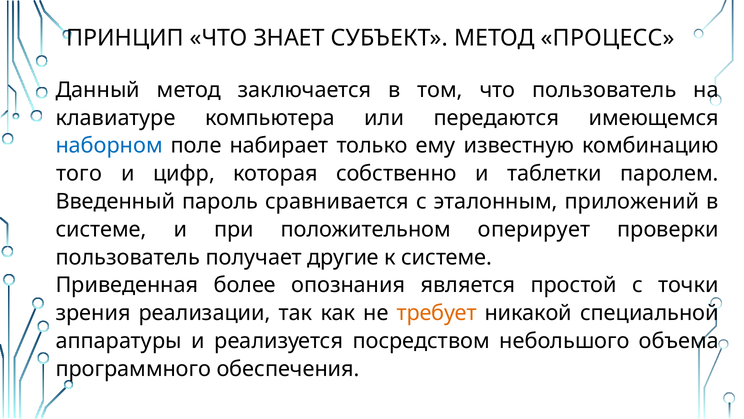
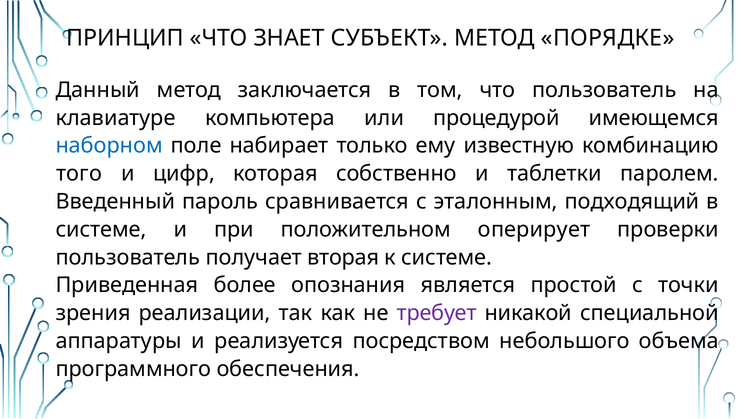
ПРОЦЕСС: ПРОЦЕСС -> ПОРЯДКЕ
передаются: передаются -> процедурой
приложений: приложений -> подходящий
другие: другие -> вторая
требует colour: orange -> purple
